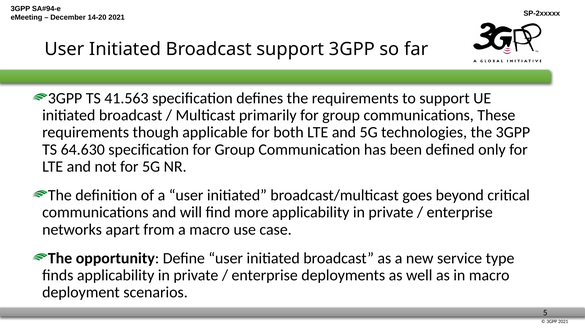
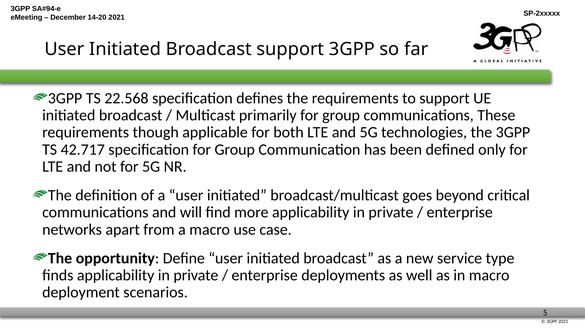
41.563: 41.563 -> 22.568
64.630: 64.630 -> 42.717
